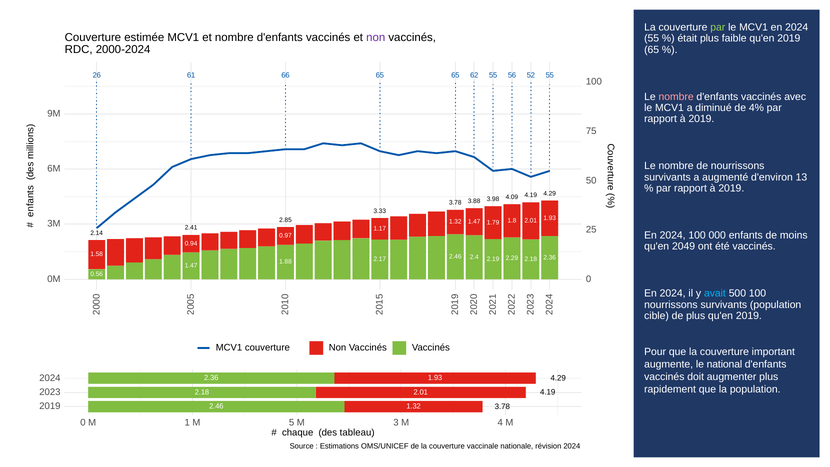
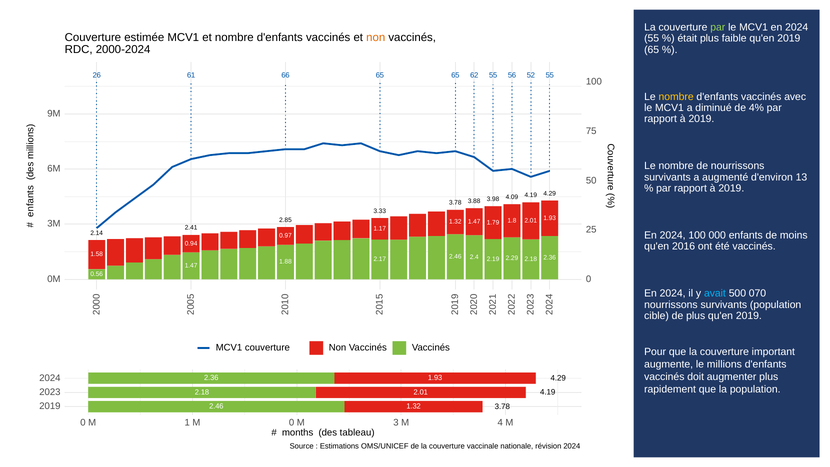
non at (376, 37) colour: purple -> orange
nombre at (676, 97) colour: pink -> yellow
2049: 2049 -> 2016
500 100: 100 -> 070
national: national -> millions
M 5: 5 -> 0
chaque: chaque -> months
